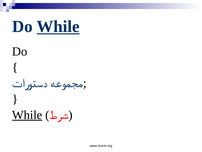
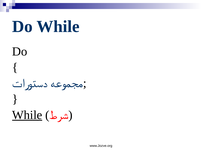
While at (58, 26) underline: present -> none
